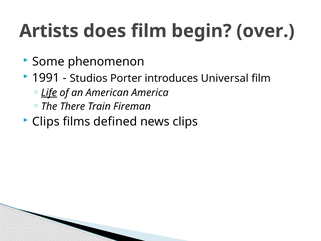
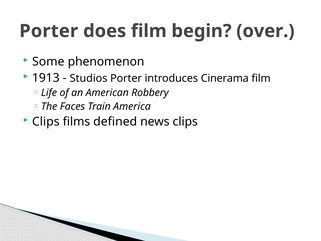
Artists at (49, 31): Artists -> Porter
1991: 1991 -> 1913
Universal: Universal -> Cinerama
Life underline: present -> none
America: America -> Robbery
There: There -> Faces
Fireman: Fireman -> America
